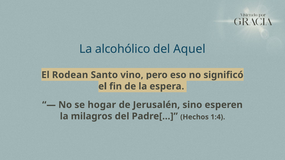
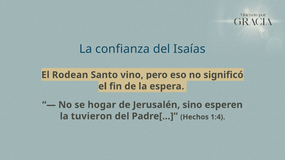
alcohólico: alcohólico -> confianza
Aquel: Aquel -> Isaías
milagros: milagros -> tuvieron
